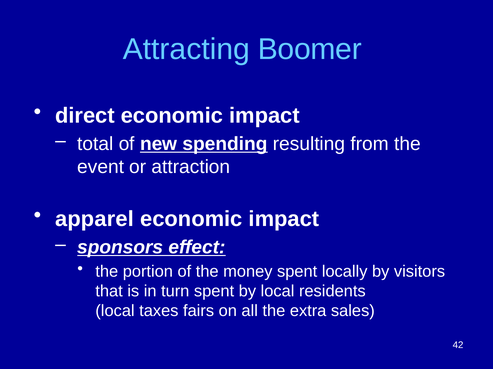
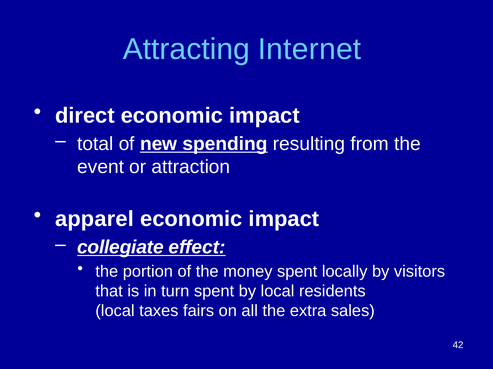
Boomer: Boomer -> Internet
sponsors: sponsors -> collegiate
